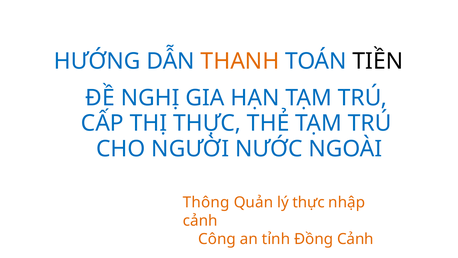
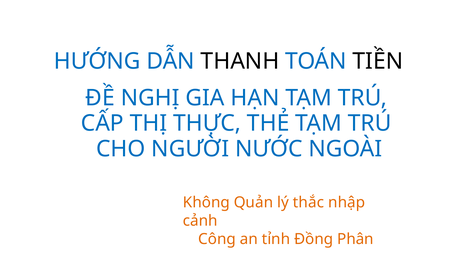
THANH colour: orange -> black
Thông: Thông -> Không
lý thực: thực -> thắc
Đồng Cảnh: Cảnh -> Phân
